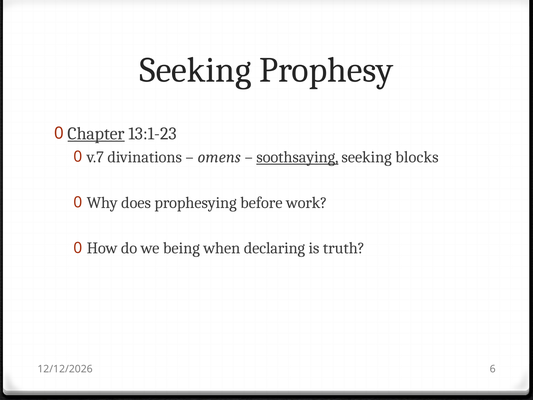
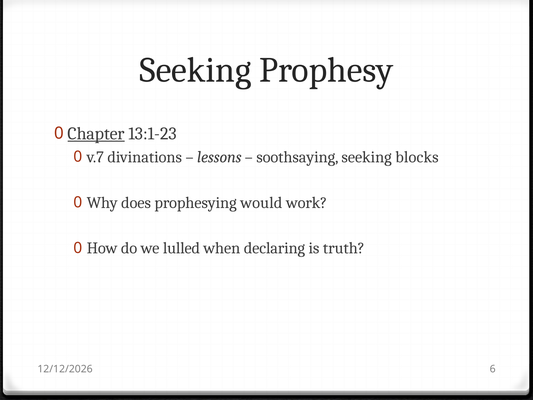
omens: omens -> lessons
soothsaying underline: present -> none
before: before -> would
being: being -> lulled
